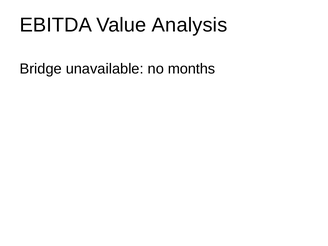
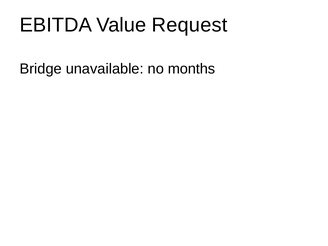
Analysis: Analysis -> Request
